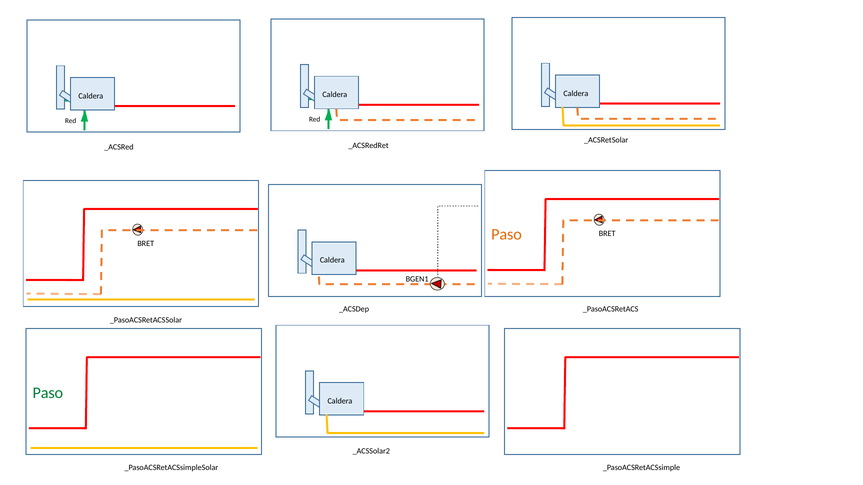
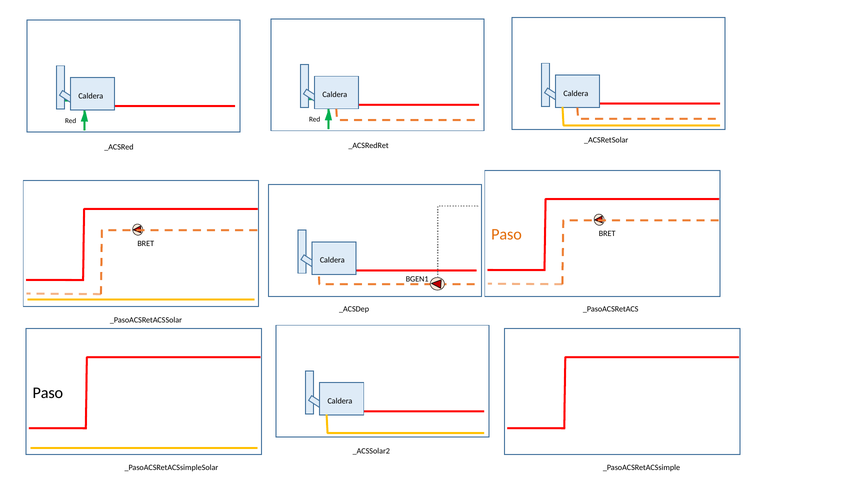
Paso at (48, 393) colour: green -> black
